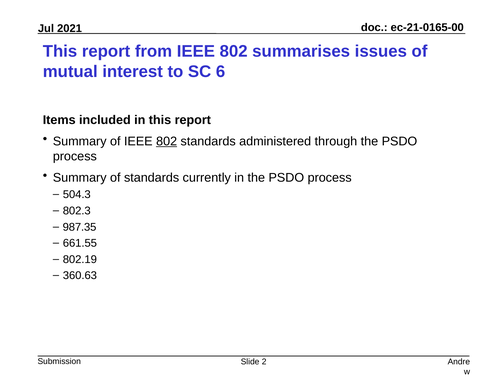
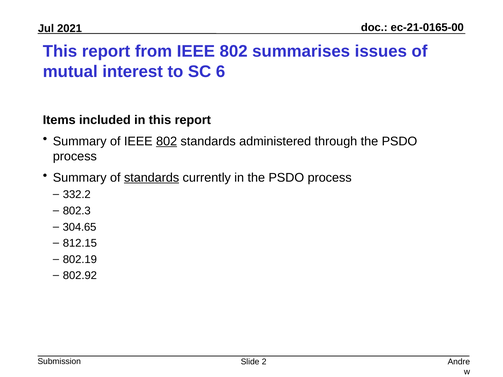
standards at (152, 178) underline: none -> present
504.3: 504.3 -> 332.2
987.35: 987.35 -> 304.65
661.55: 661.55 -> 812.15
360.63: 360.63 -> 802.92
